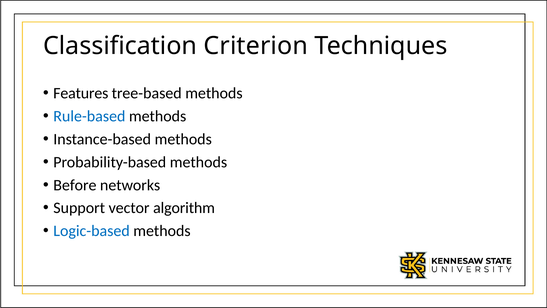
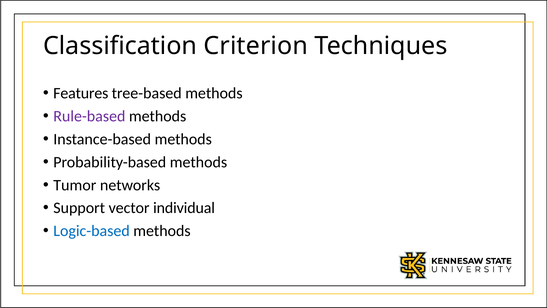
Rule-based colour: blue -> purple
Before: Before -> Tumor
algorithm: algorithm -> individual
